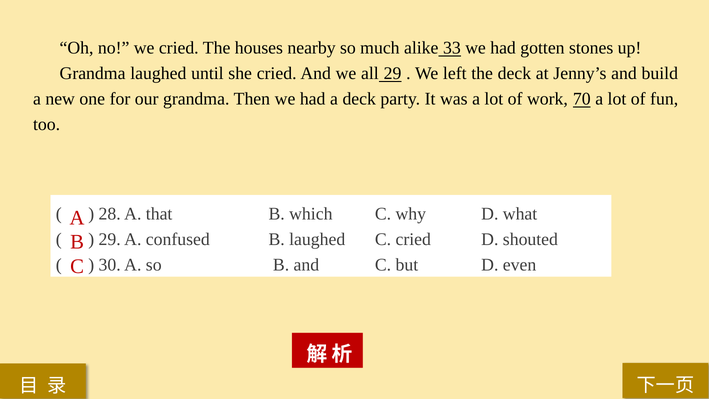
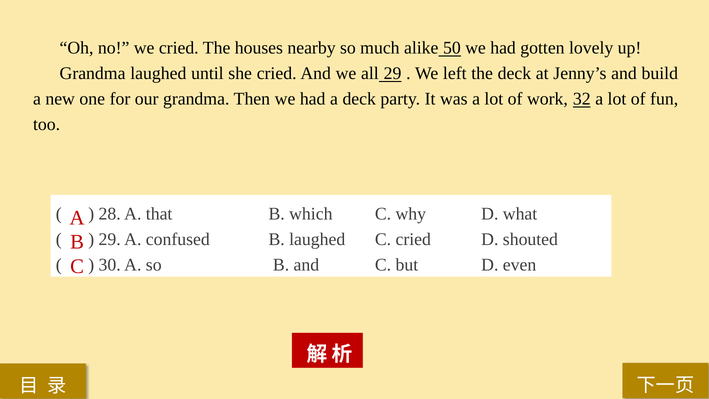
33: 33 -> 50
stones: stones -> lovely
70: 70 -> 32
